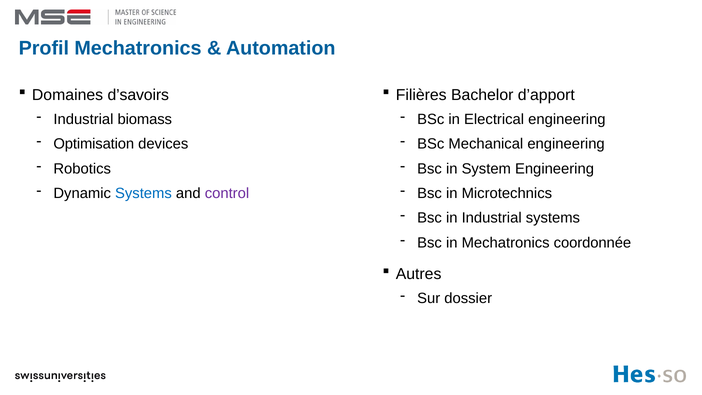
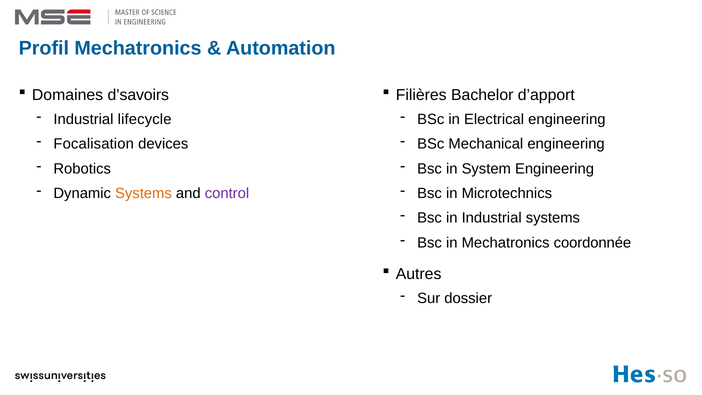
biomass: biomass -> lifecycle
Optimisation: Optimisation -> Focalisation
Systems at (143, 193) colour: blue -> orange
